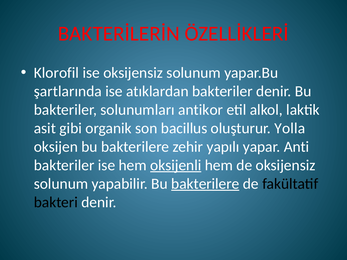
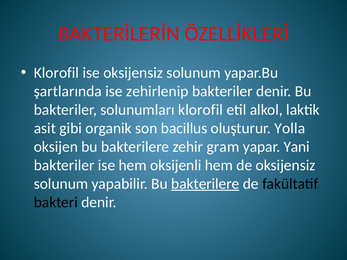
atıklardan: atıklardan -> zehirlenip
solunumları antikor: antikor -> klorofil
yapılı: yapılı -> gram
Anti: Anti -> Yani
oksijenli underline: present -> none
